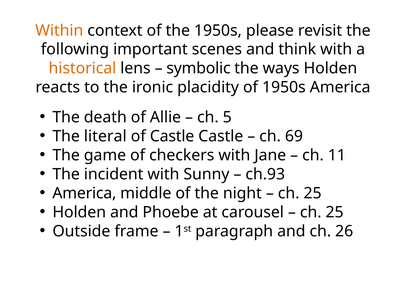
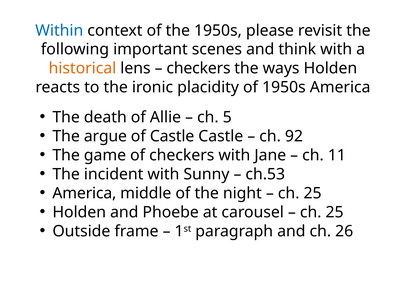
Within colour: orange -> blue
symbolic at (198, 68): symbolic -> checkers
literal: literal -> argue
69: 69 -> 92
ch.93: ch.93 -> ch.53
